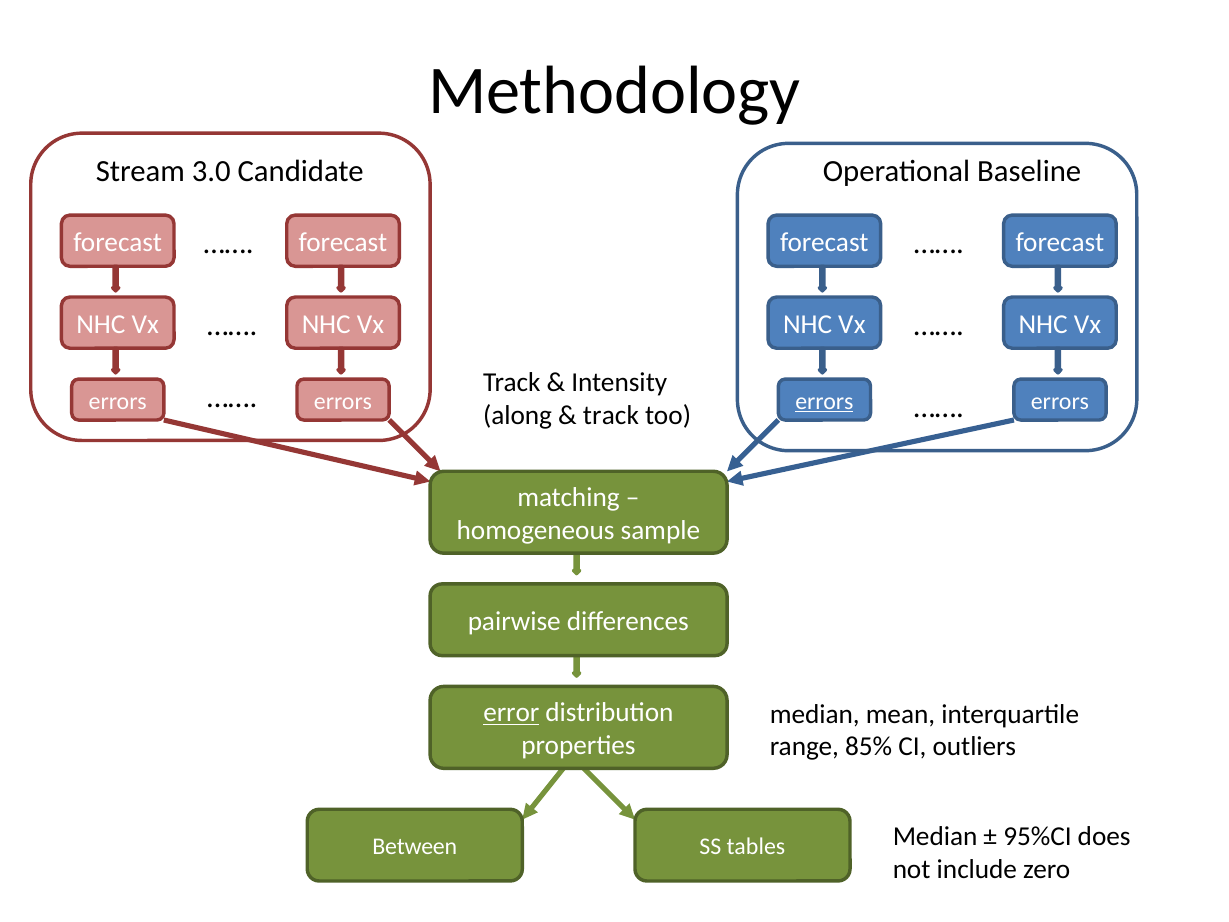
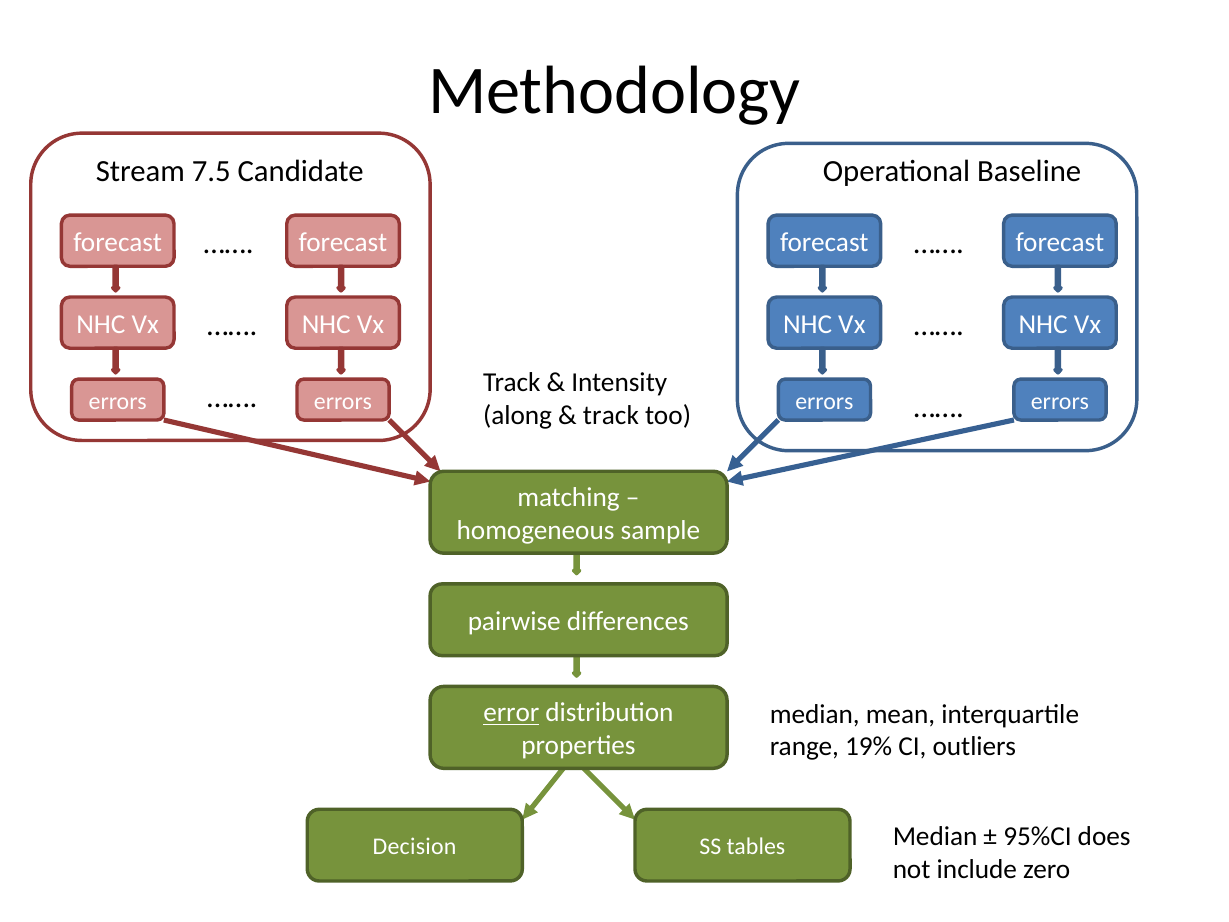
3.0: 3.0 -> 7.5
errors at (824, 401) underline: present -> none
85%: 85% -> 19%
Between: Between -> Decision
